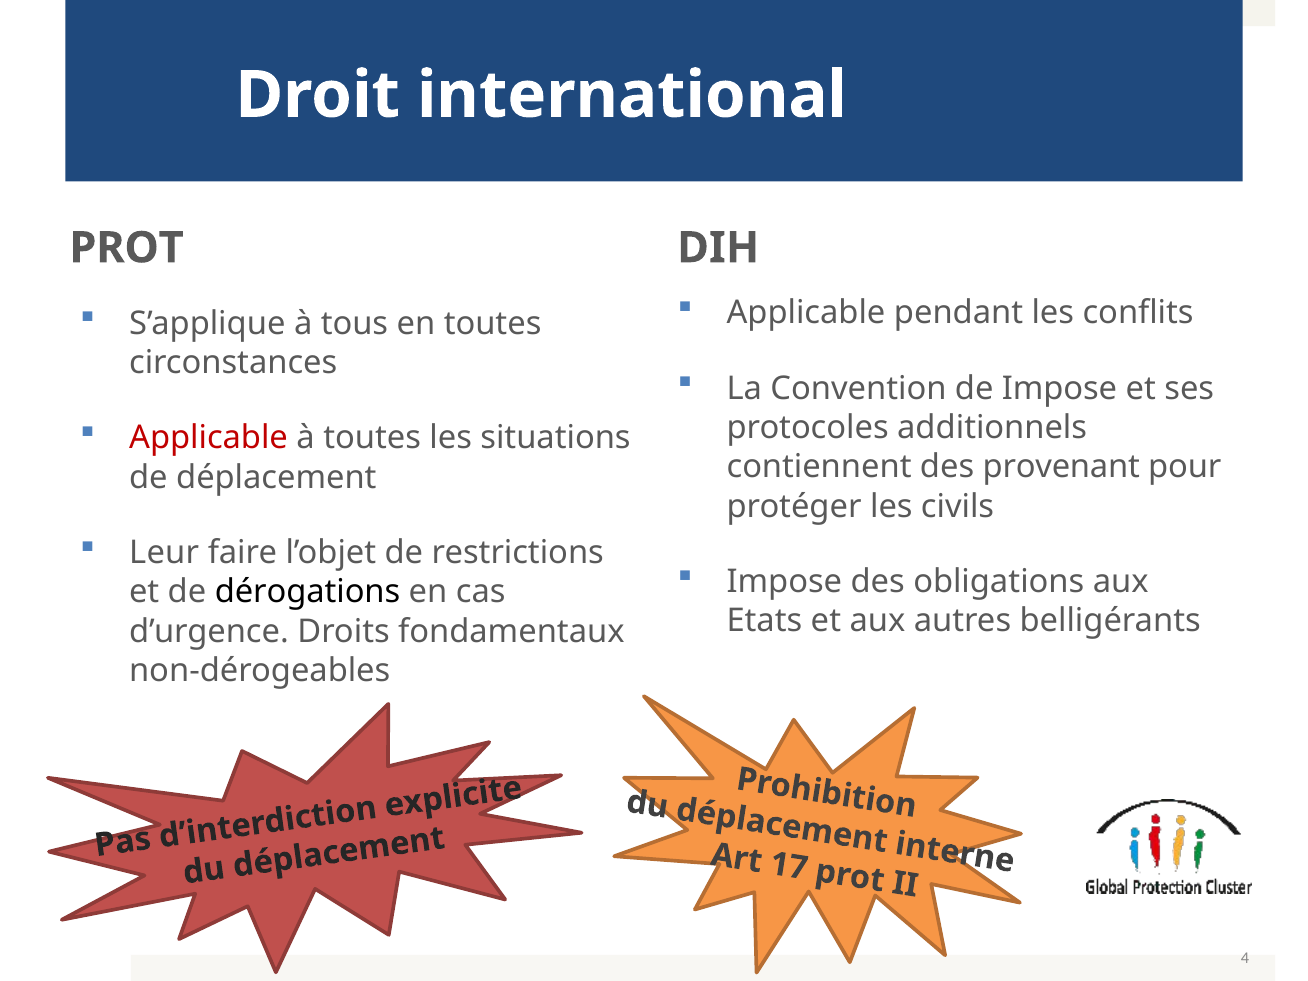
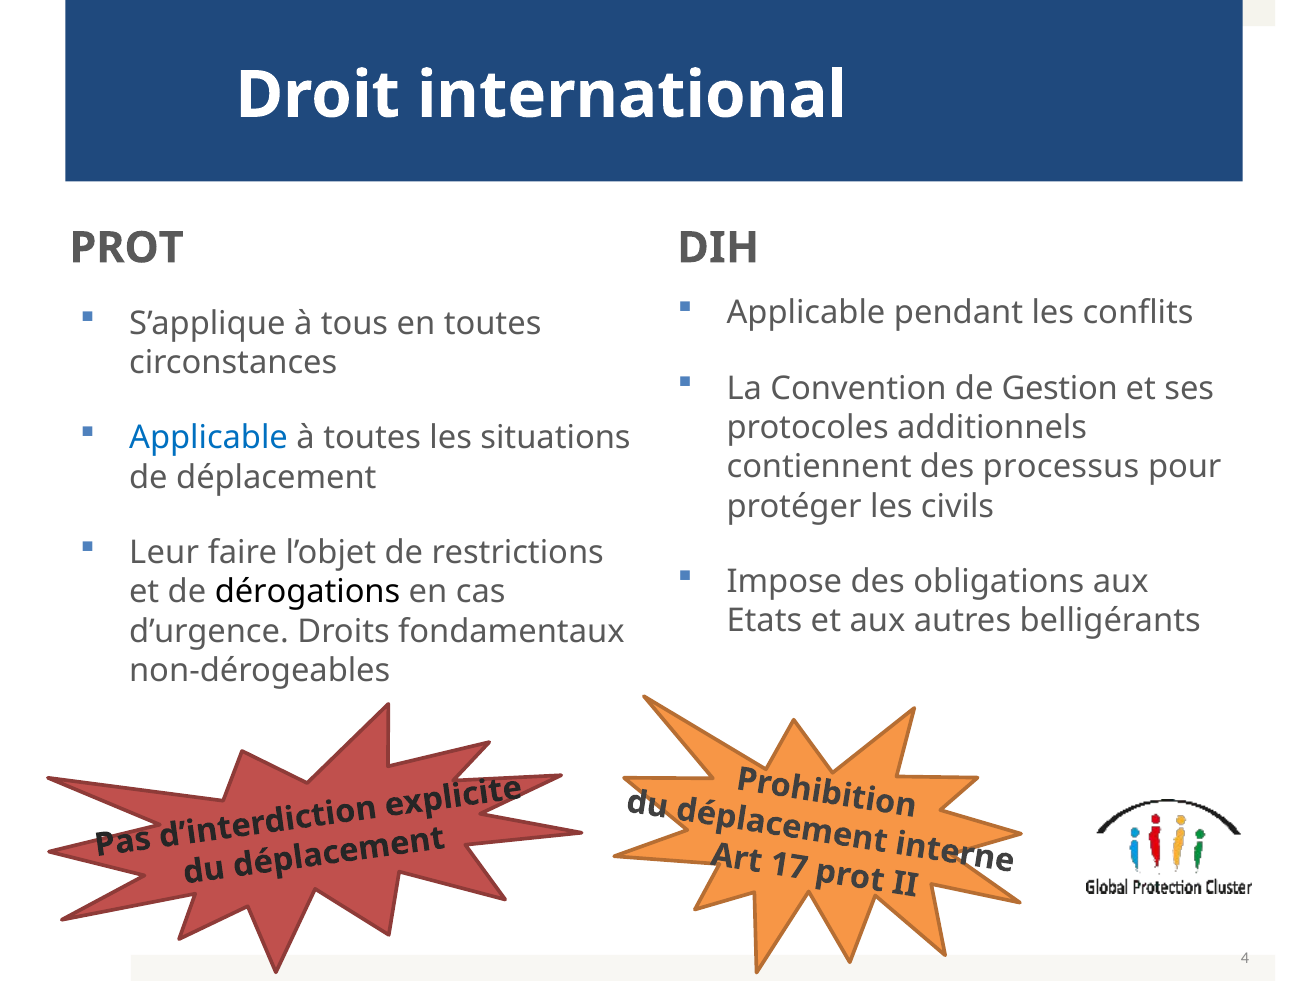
de Impose: Impose -> Gestion
Applicable at (209, 438) colour: red -> blue
provenant: provenant -> processus
